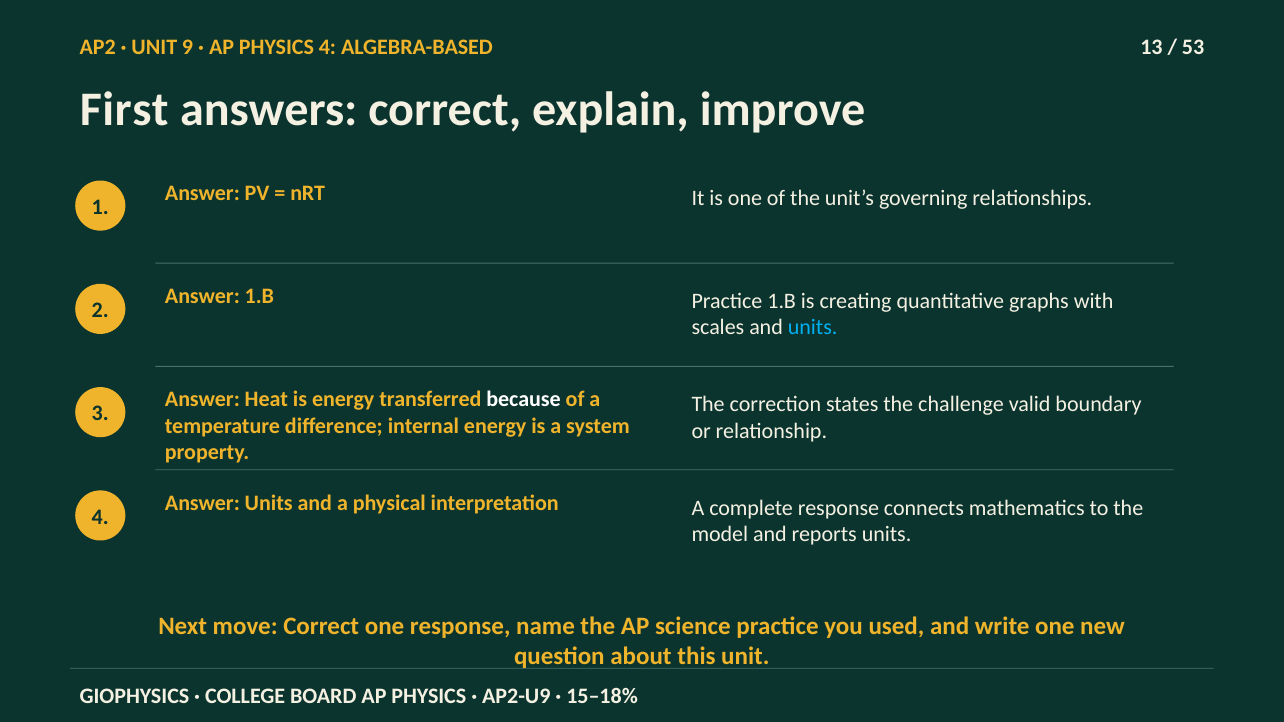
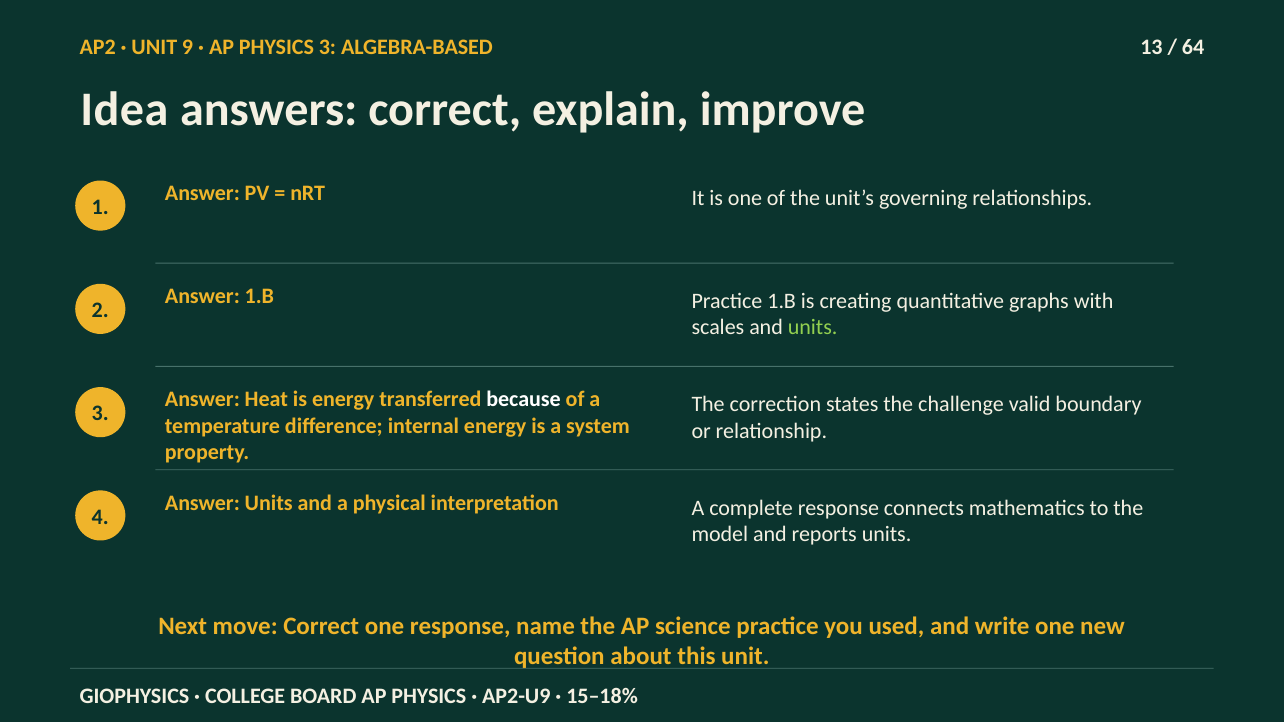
PHYSICS 4: 4 -> 3
53: 53 -> 64
First: First -> Idea
units at (813, 328) colour: light blue -> light green
